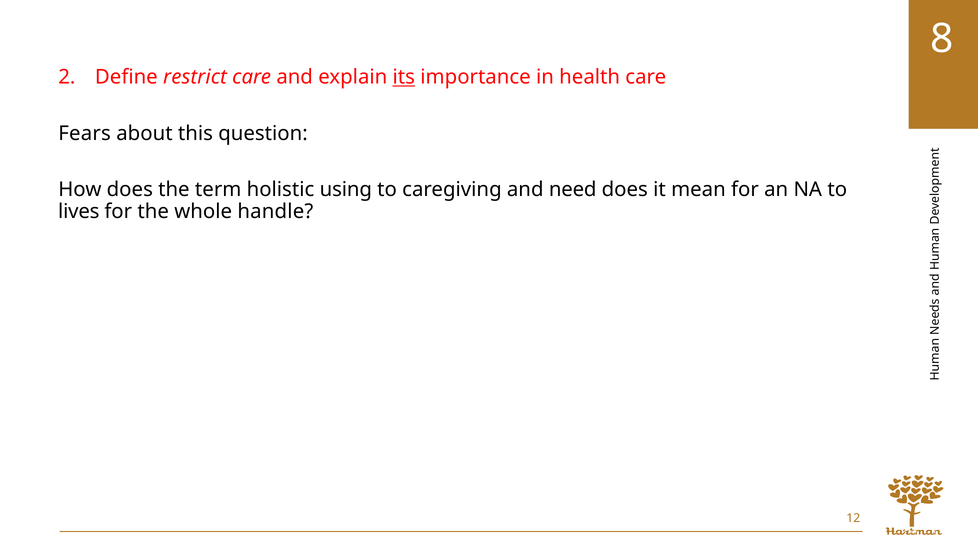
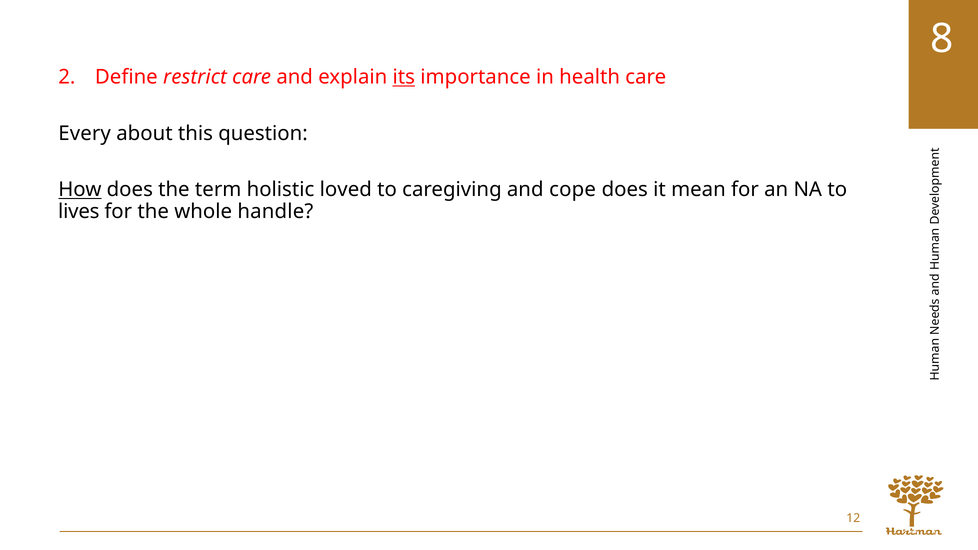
Fears: Fears -> Every
How underline: none -> present
using: using -> loved
need: need -> cope
